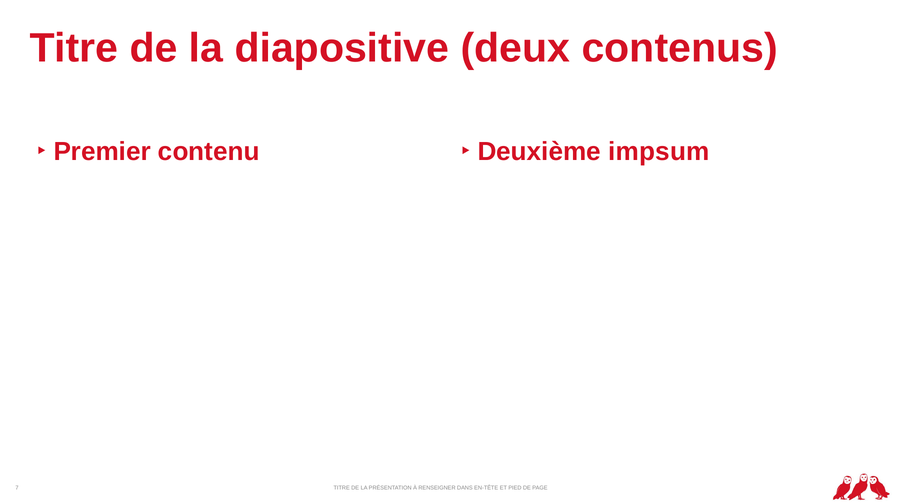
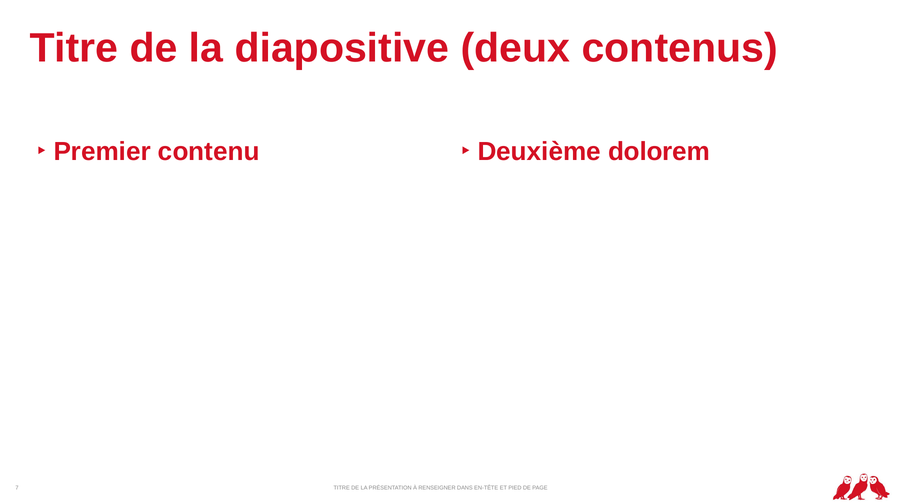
impsum: impsum -> dolorem
